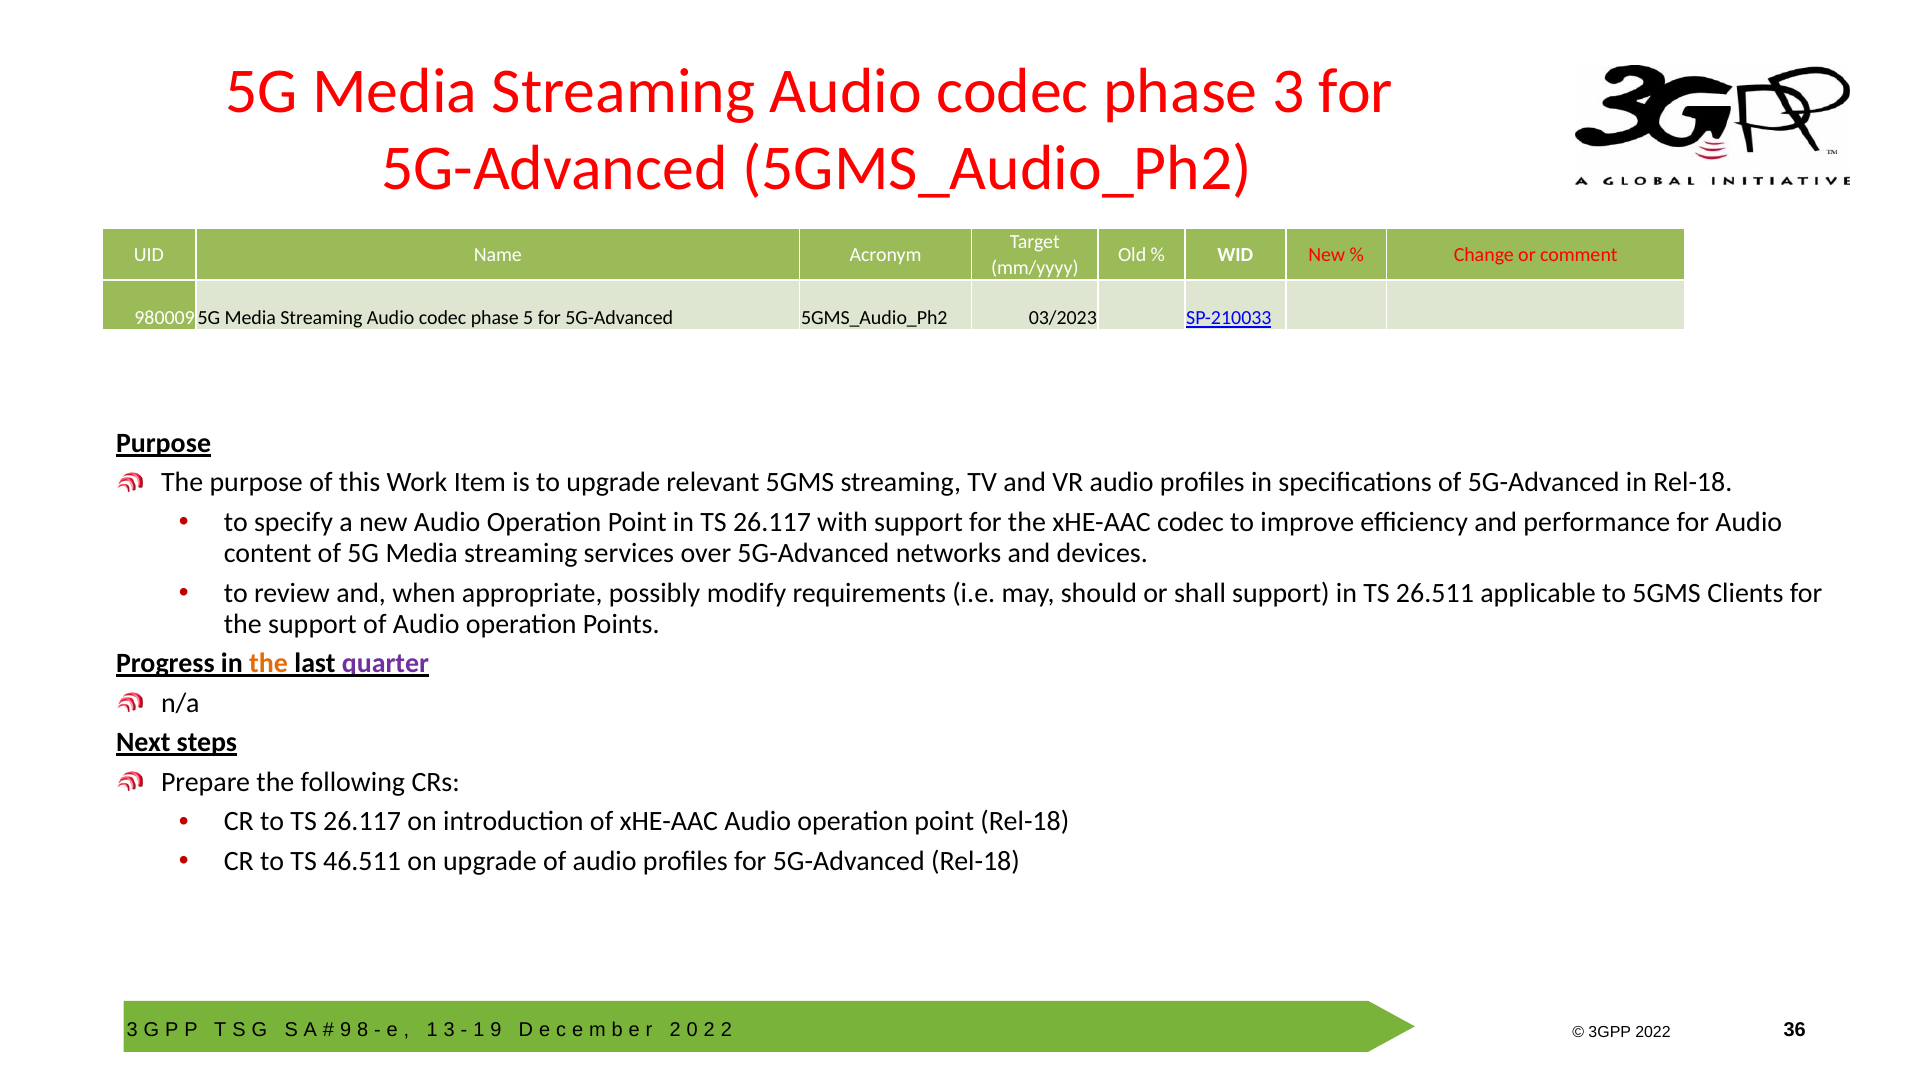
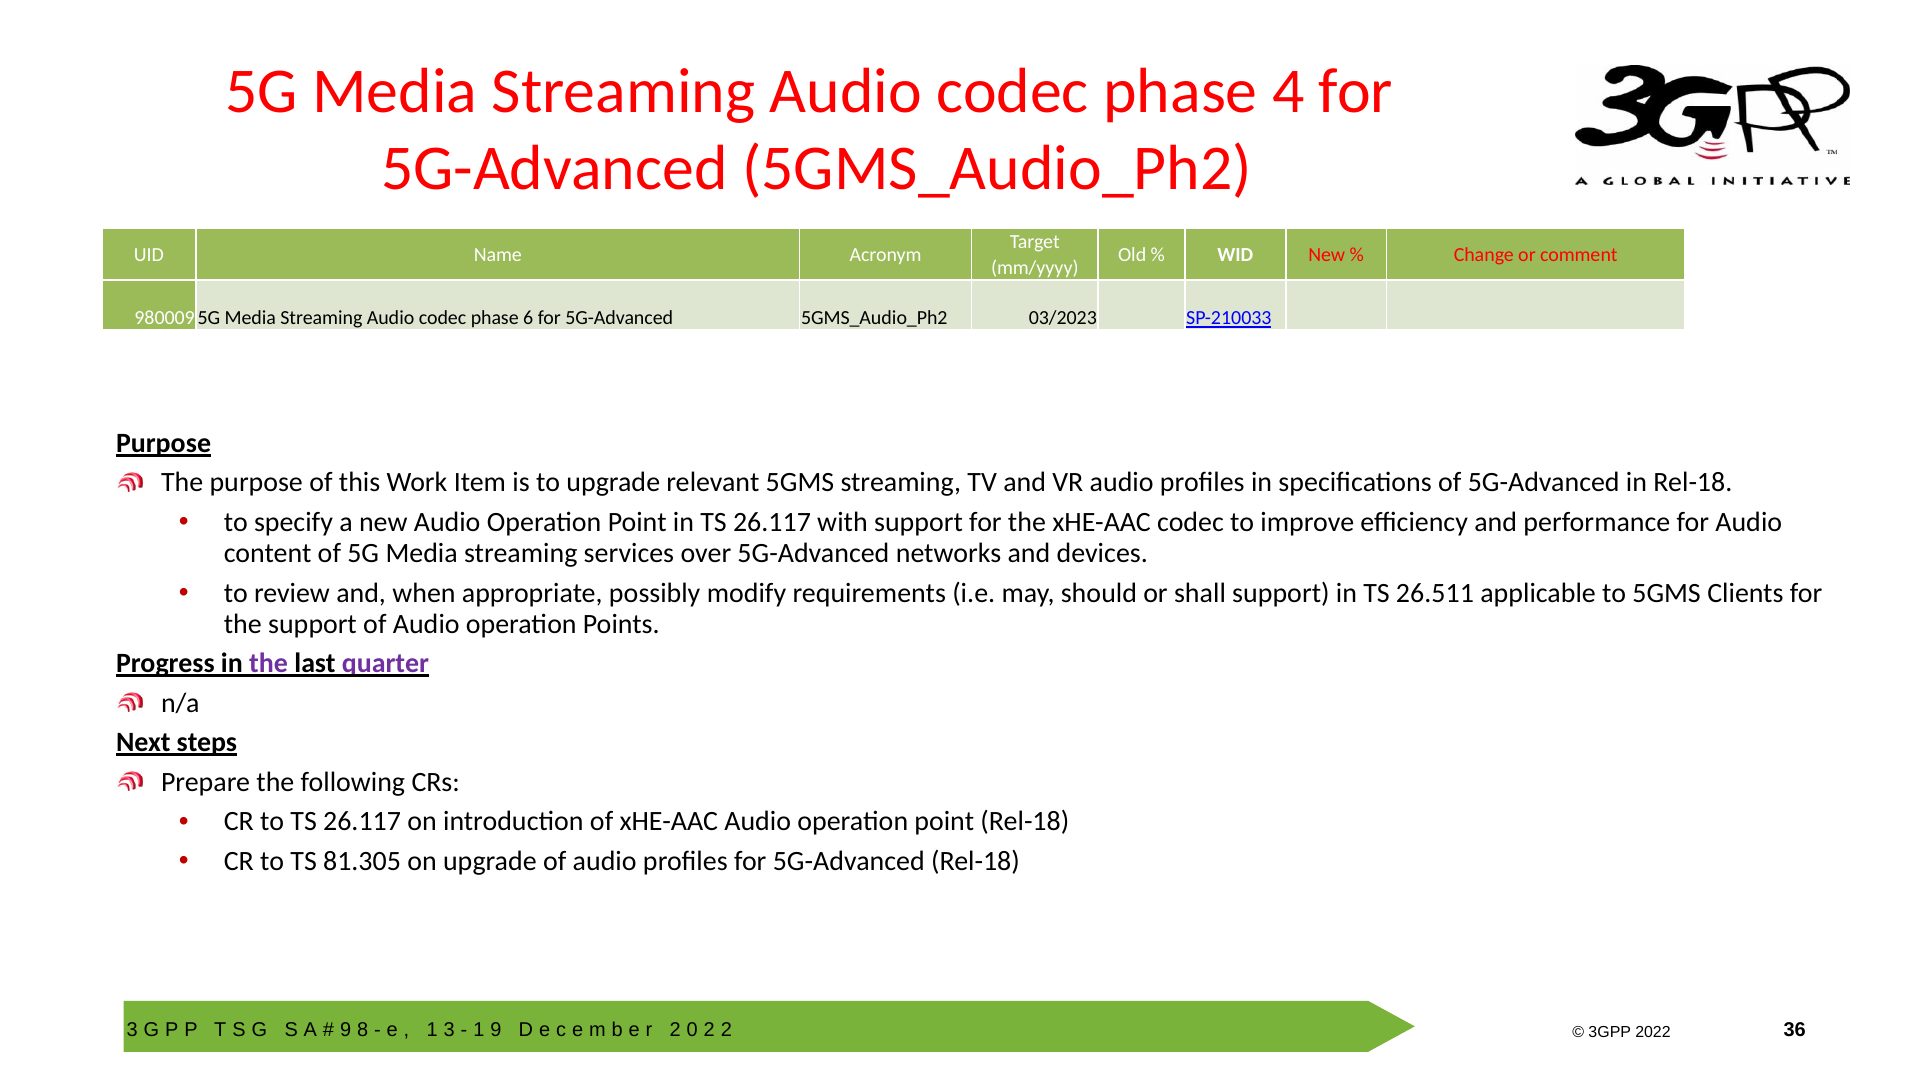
phase 3: 3 -> 4
5: 5 -> 6
the at (269, 663) colour: orange -> purple
46.511: 46.511 -> 81.305
